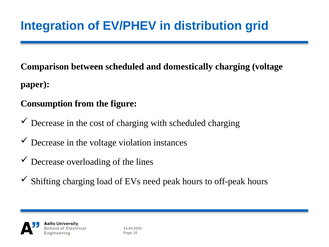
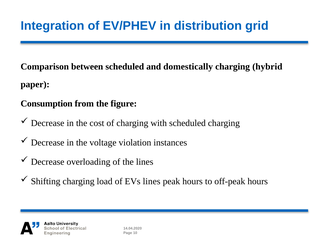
charging voltage: voltage -> hybrid
EVs need: need -> lines
